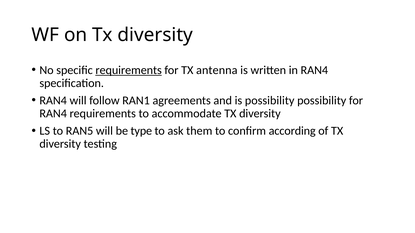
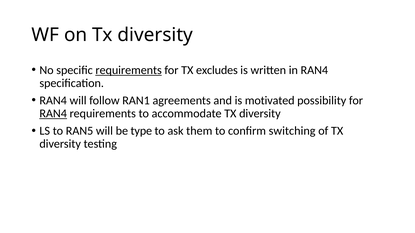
antenna: antenna -> excludes
is possibility: possibility -> motivated
RAN4 at (53, 114) underline: none -> present
according: according -> switching
